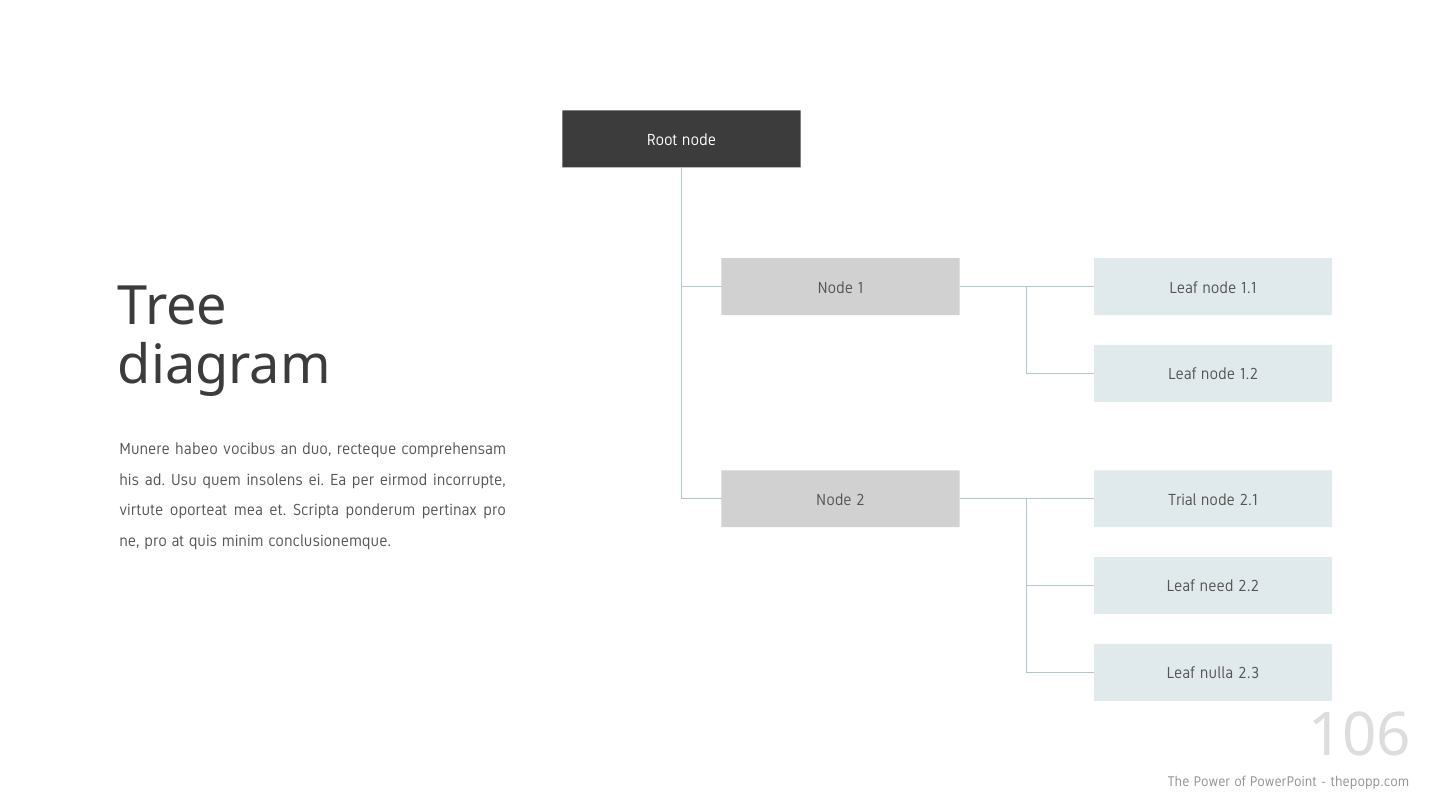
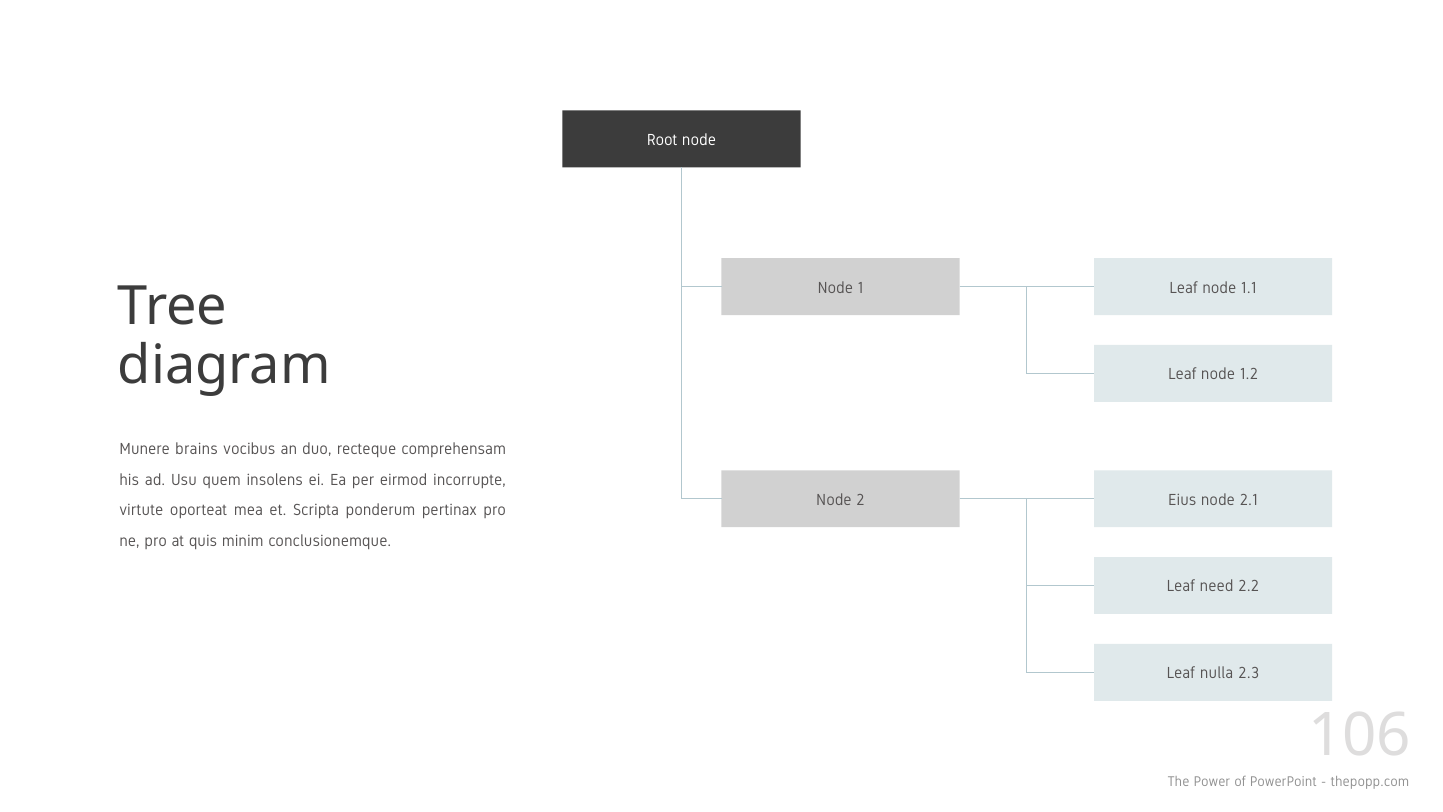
habeo: habeo -> brains
Trial: Trial -> Eius
